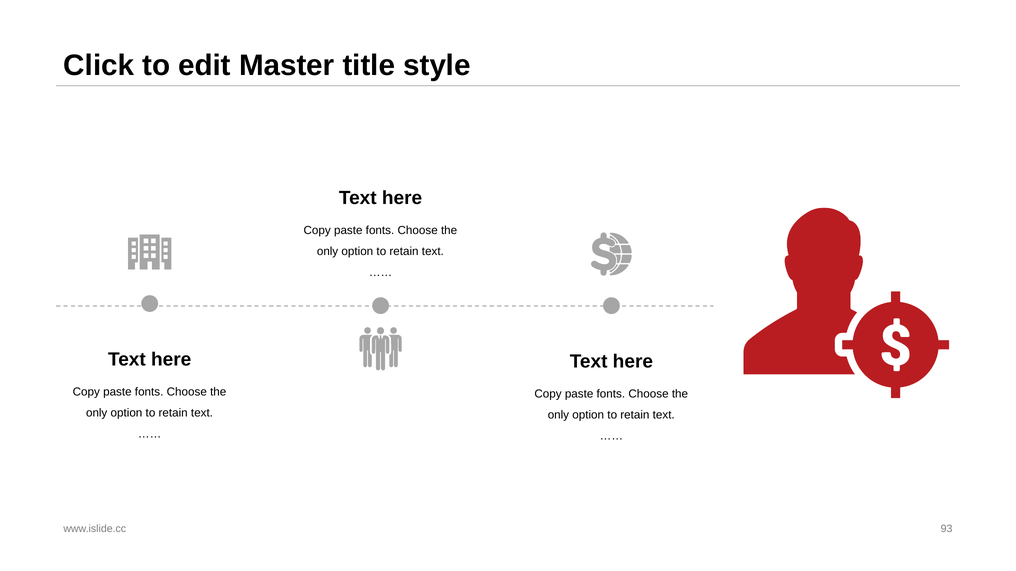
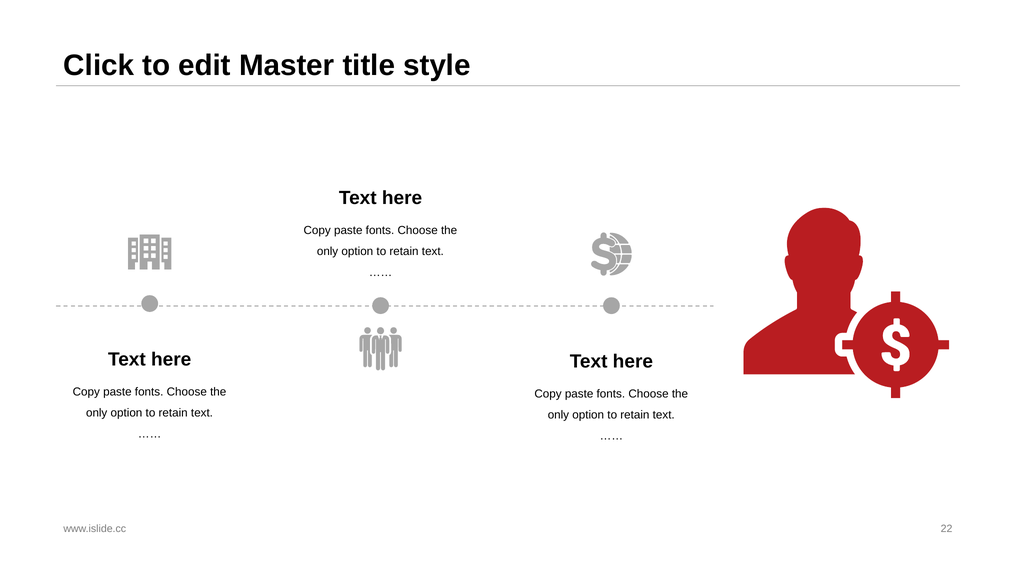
93: 93 -> 22
